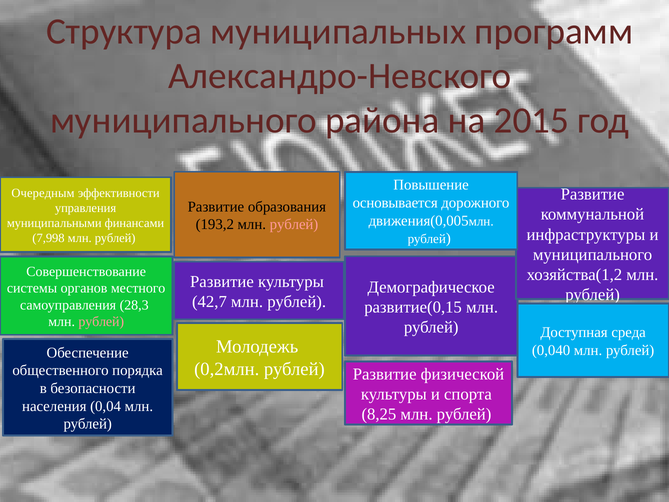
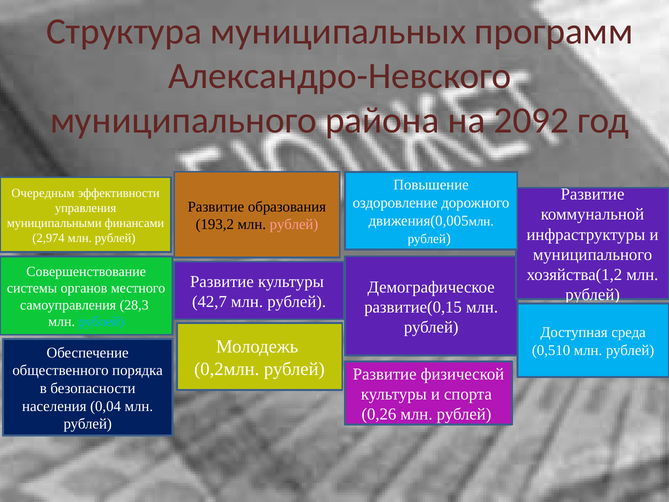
2015: 2015 -> 2092
основывается: основывается -> оздоровление
7,998: 7,998 -> 2,974
рублей at (101, 321) colour: pink -> light blue
0,040: 0,040 -> 0,510
8,25: 8,25 -> 0,26
